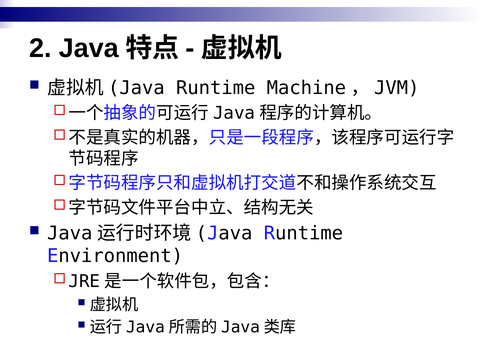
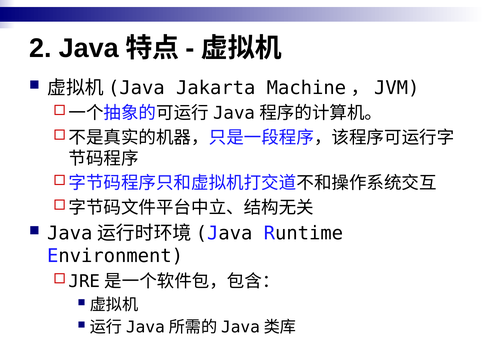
Runtime at (216, 88): Runtime -> Jakarta
